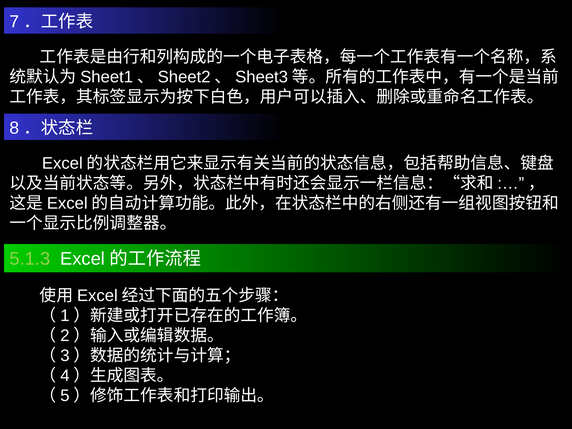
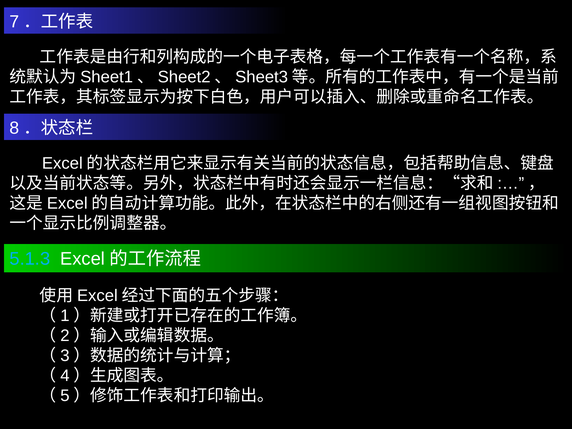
5.1.3 colour: light green -> light blue
